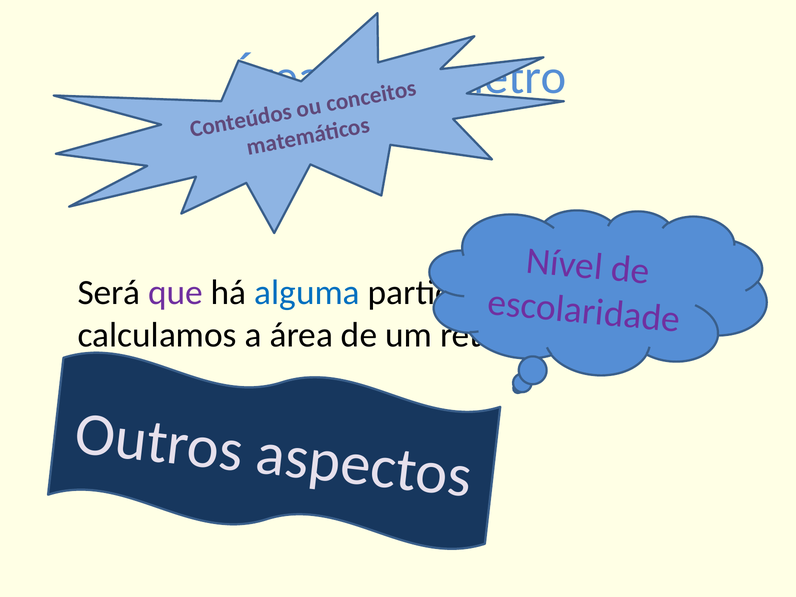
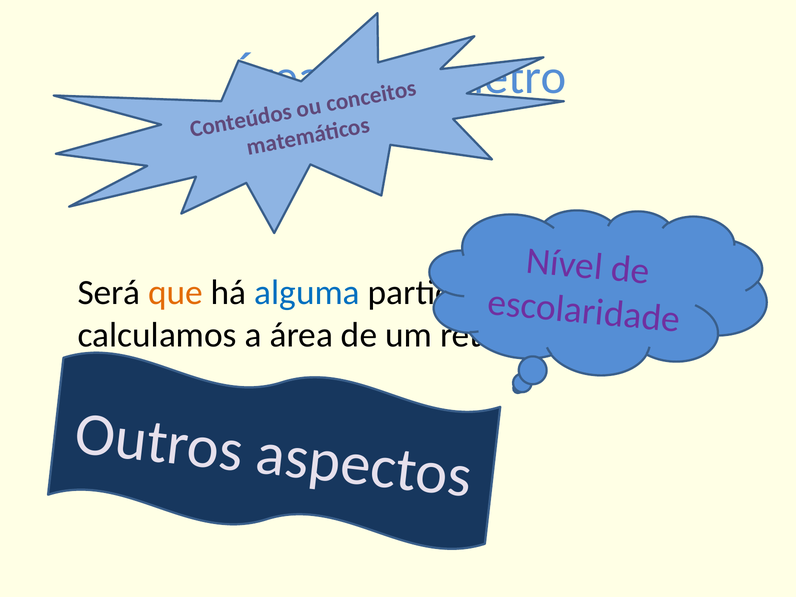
que colour: purple -> orange
